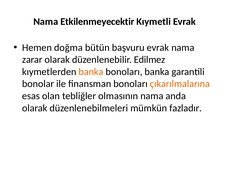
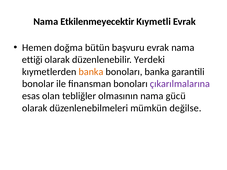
zarar: zarar -> ettiği
Edilmez: Edilmez -> Yerdeki
çıkarılmalarına colour: orange -> purple
anda: anda -> gücü
fazladır: fazladır -> değilse
